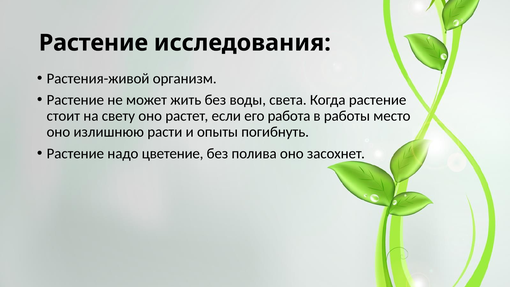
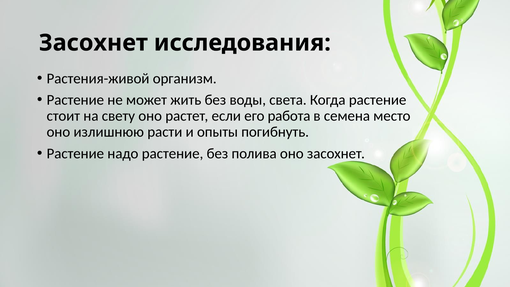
Растение at (93, 43): Растение -> Засохнет
работы: работы -> семена
надо цветение: цветение -> растение
